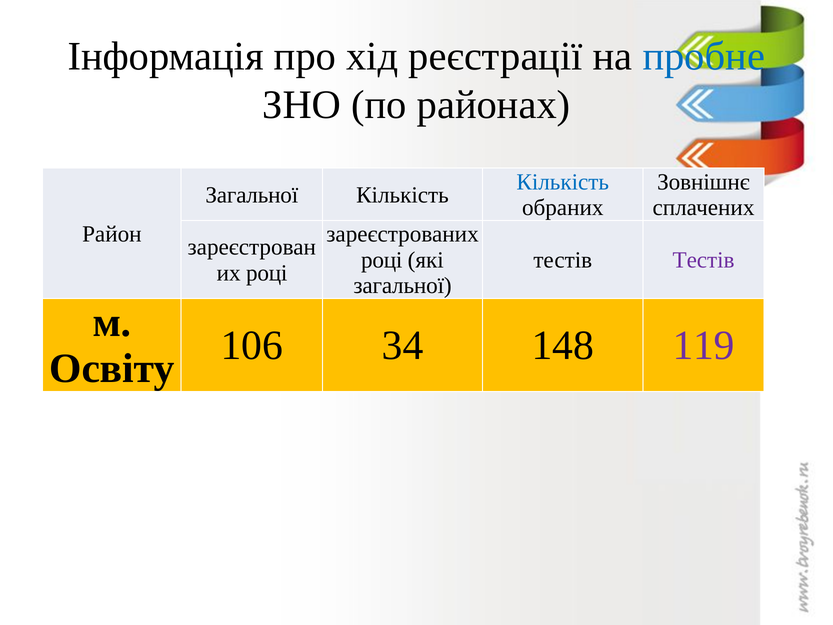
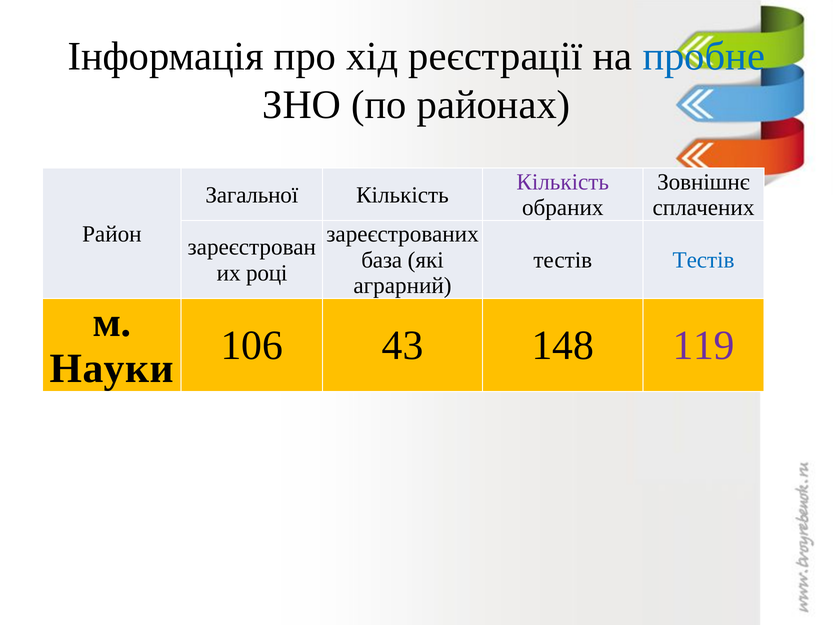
Кількість at (563, 182) colour: blue -> purple
році at (382, 260): році -> база
Тестів at (704, 260) colour: purple -> blue
загальної at (403, 286): загальної -> аграрний
34: 34 -> 43
Освіту: Освіту -> Науки
